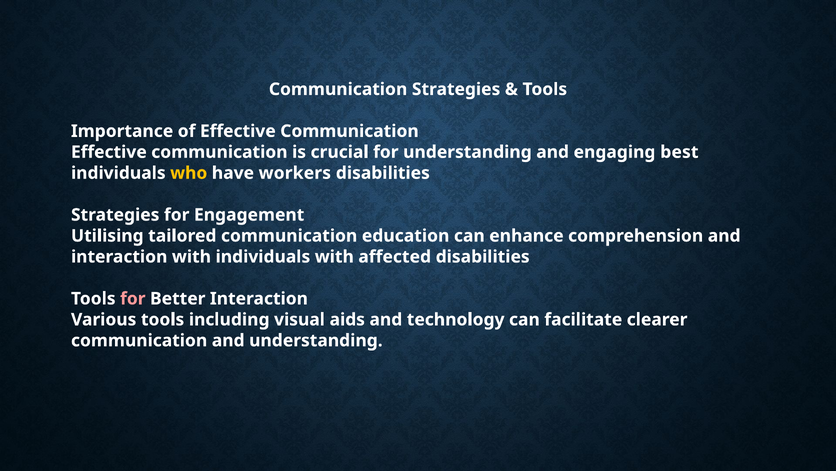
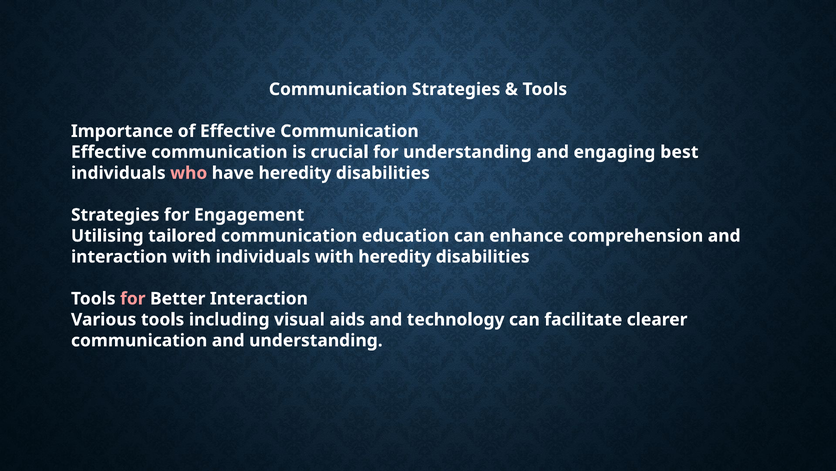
who colour: yellow -> pink
have workers: workers -> heredity
with affected: affected -> heredity
